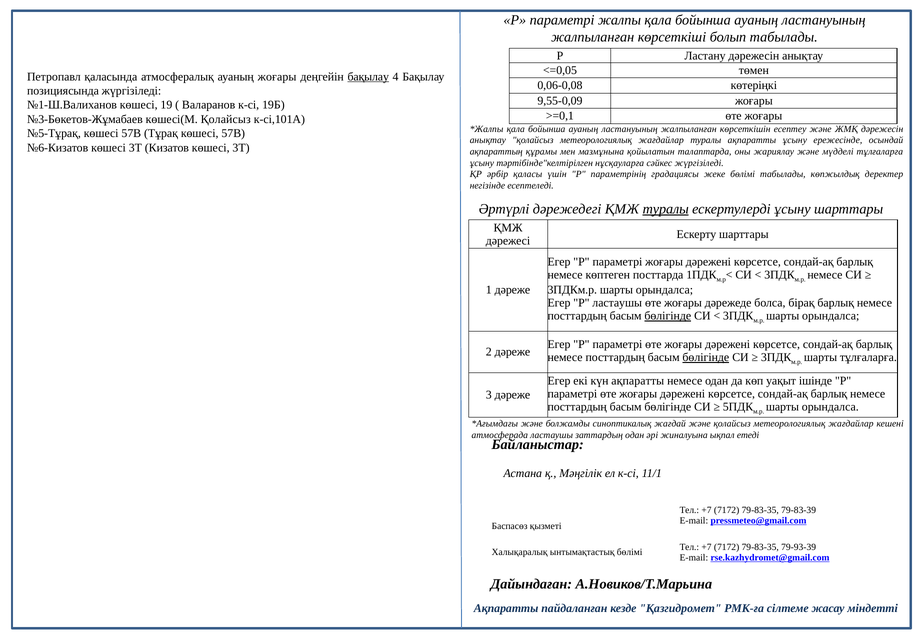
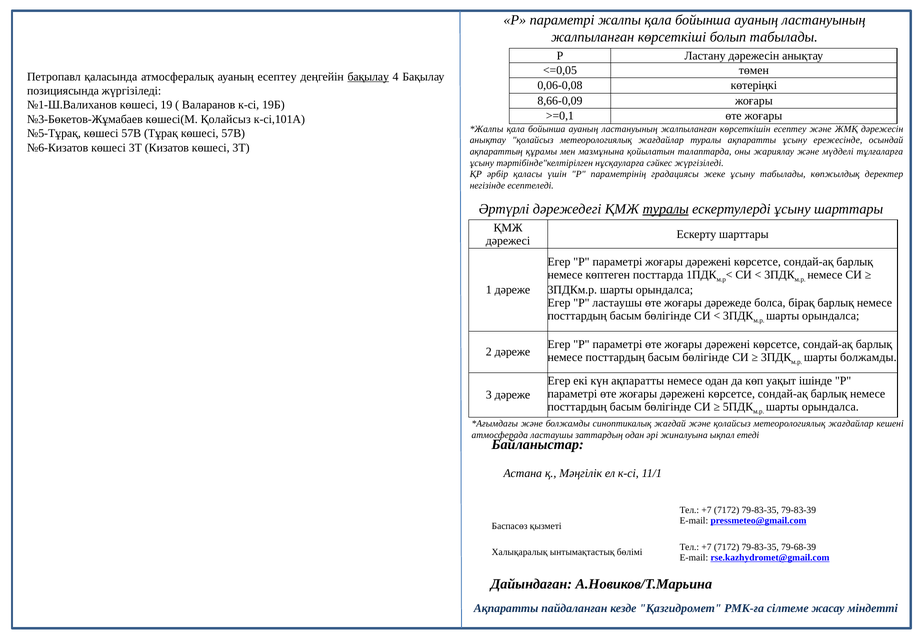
ауаның жоғары: жоғары -> есептеу
9,55-0,09: 9,55-0,09 -> 8,66-0,09
жеке бөлімі: бөлімі -> ұсыну
бөлігінде at (668, 316) underline: present -> none
бөлігінде at (706, 357) underline: present -> none
шарты тұлғаларға: тұлғаларға -> болжамды
79-93-39: 79-93-39 -> 79-68-39
